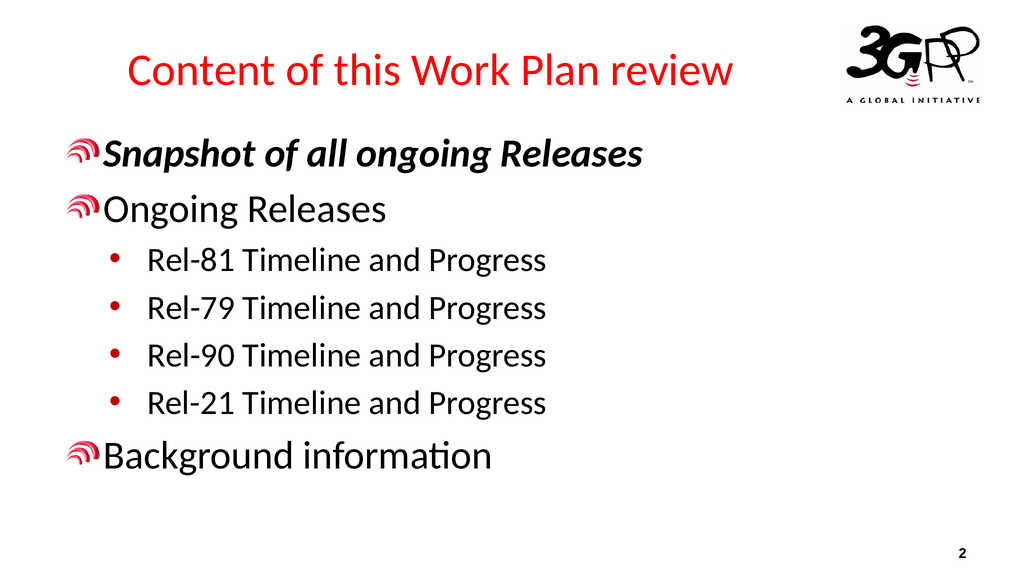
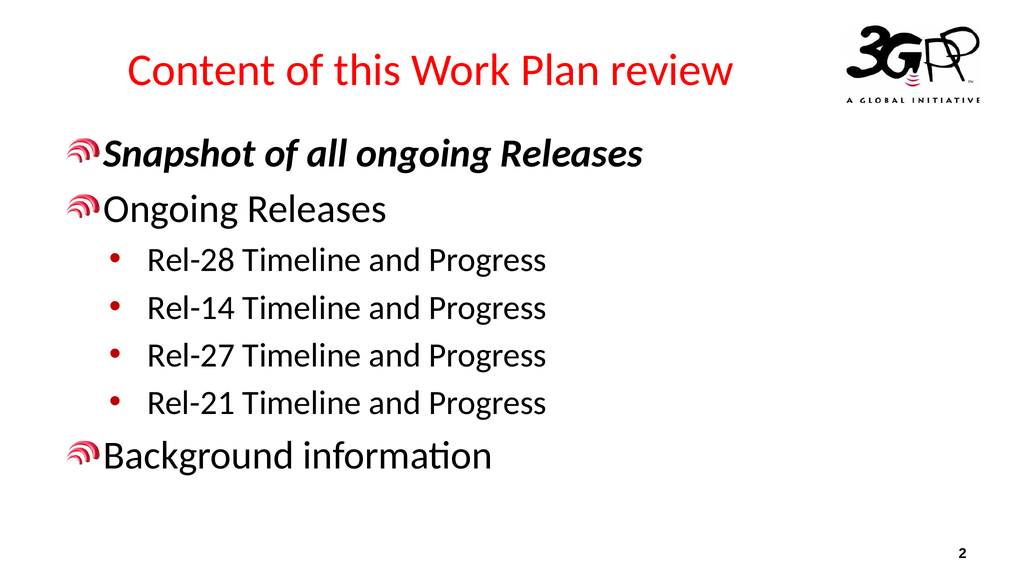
Rel-81: Rel-81 -> Rel-28
Rel-79: Rel-79 -> Rel-14
Rel-90: Rel-90 -> Rel-27
